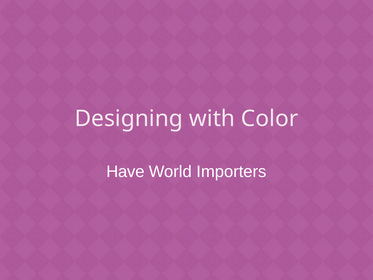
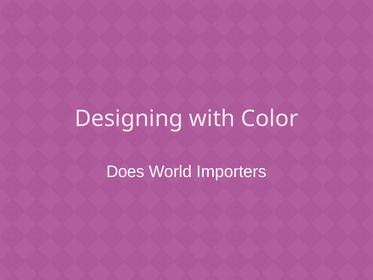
Have: Have -> Does
